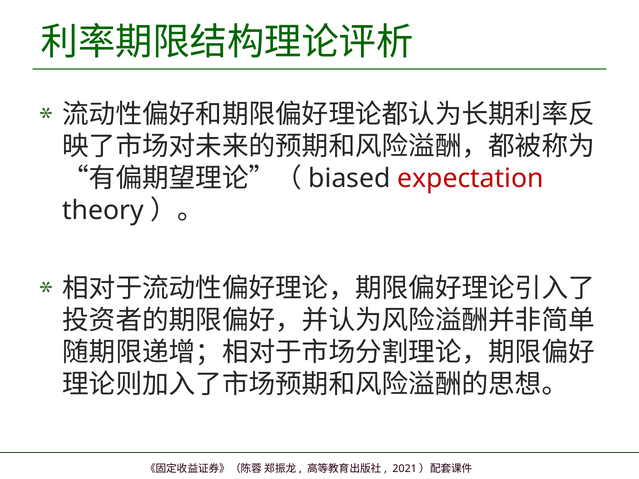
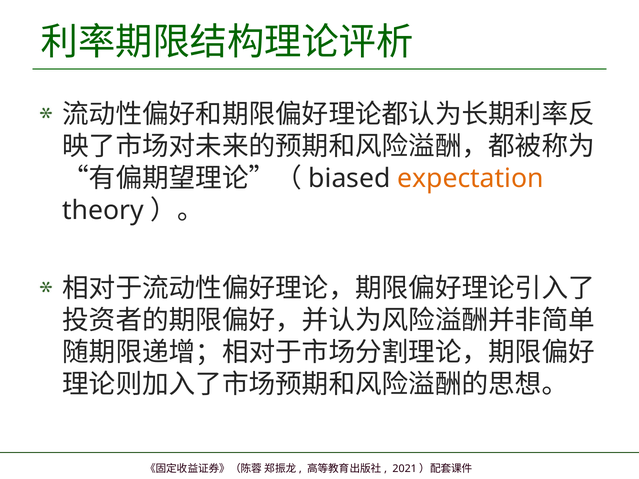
expectation colour: red -> orange
